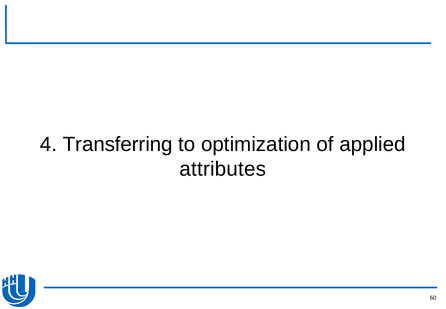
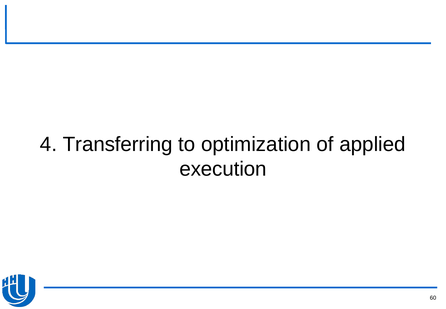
attributes: attributes -> execution
